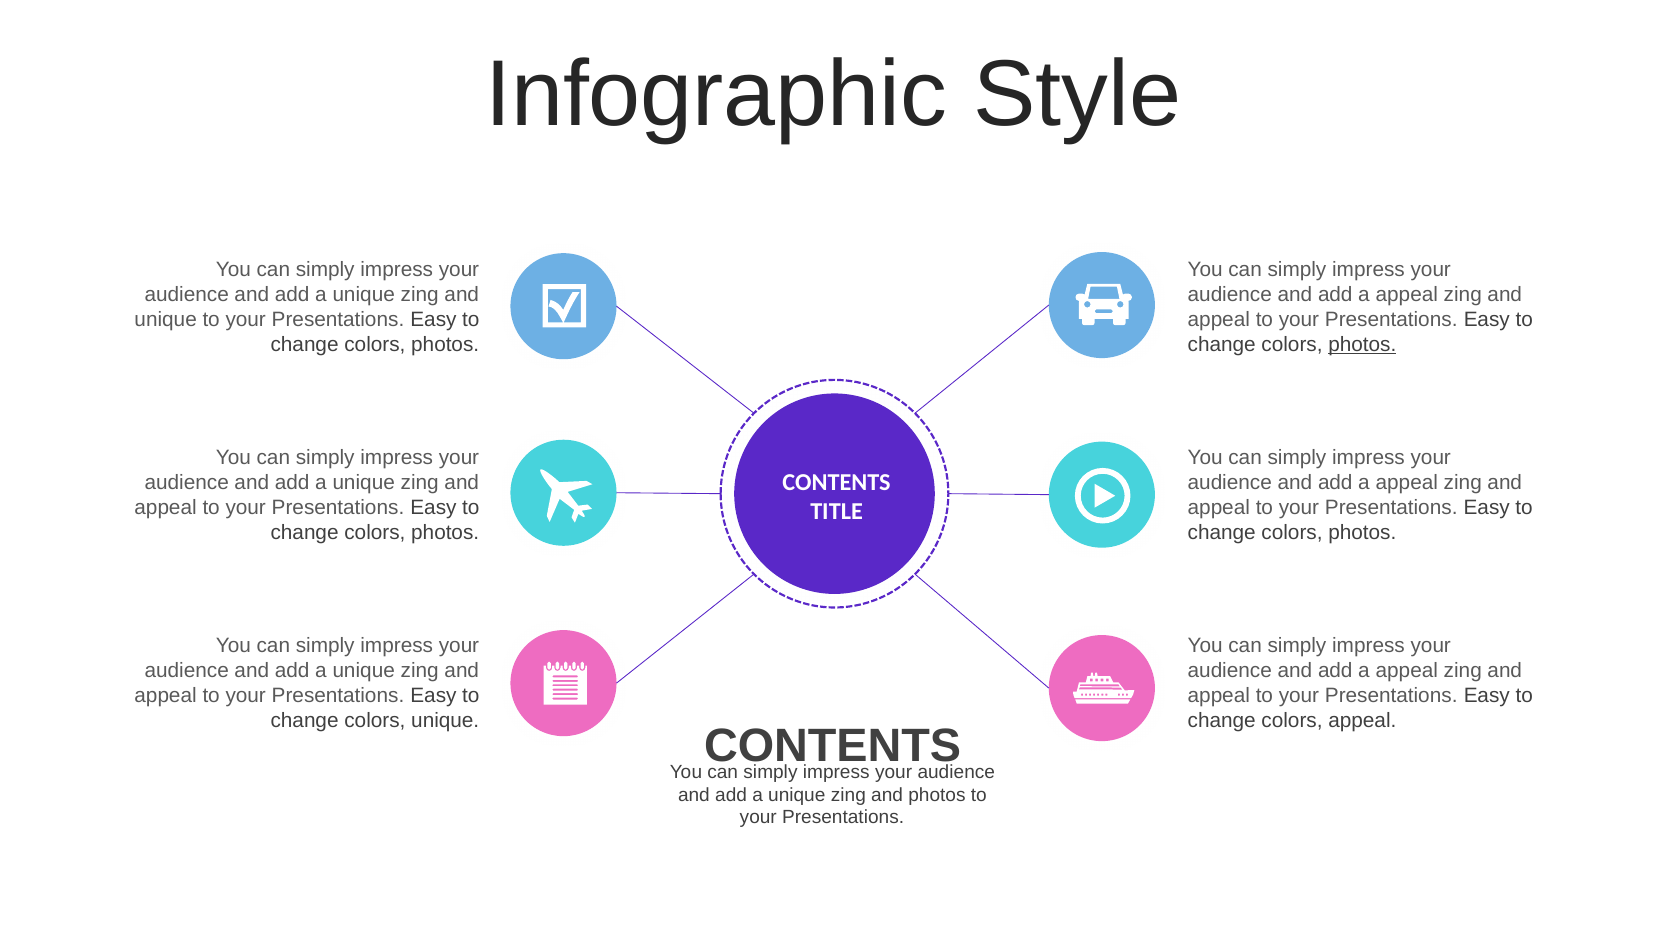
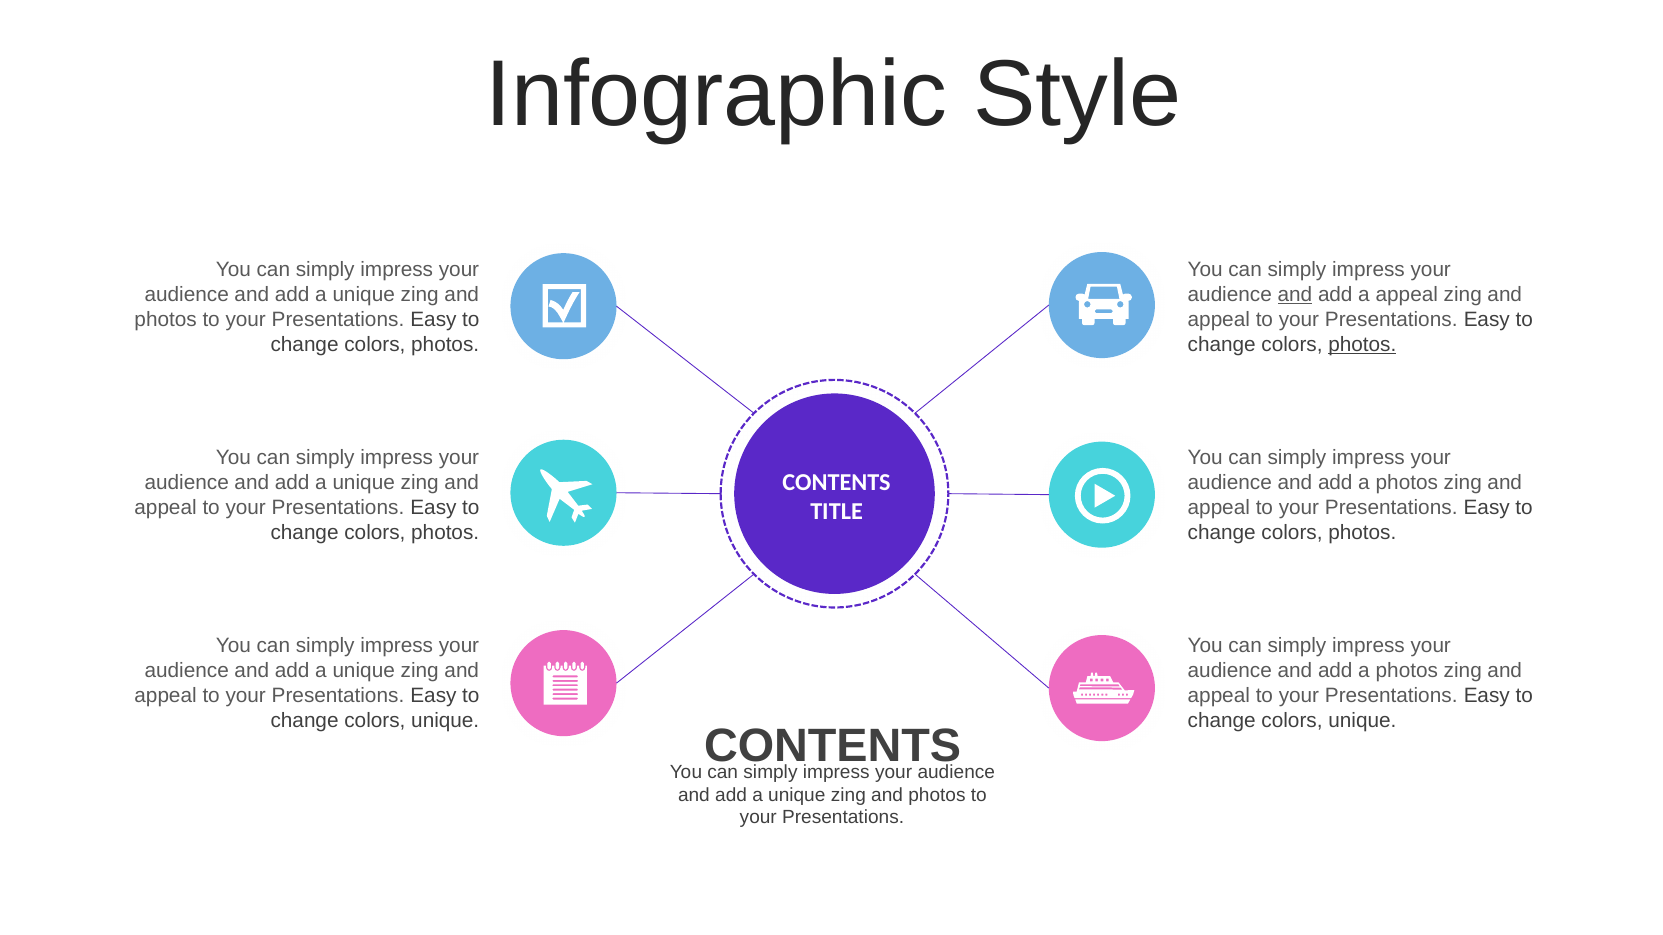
and at (1295, 295) underline: none -> present
unique at (166, 320): unique -> photos
appeal at (1407, 483): appeal -> photos
appeal at (1407, 671): appeal -> photos
appeal at (1362, 721): appeal -> unique
